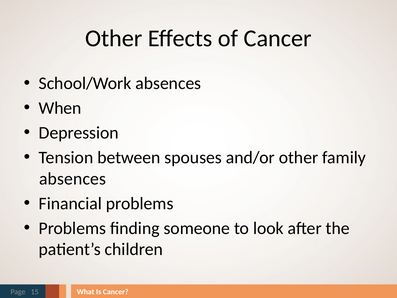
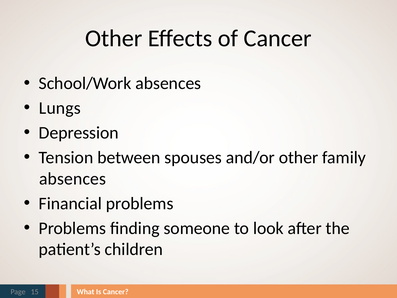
When: When -> Lungs
